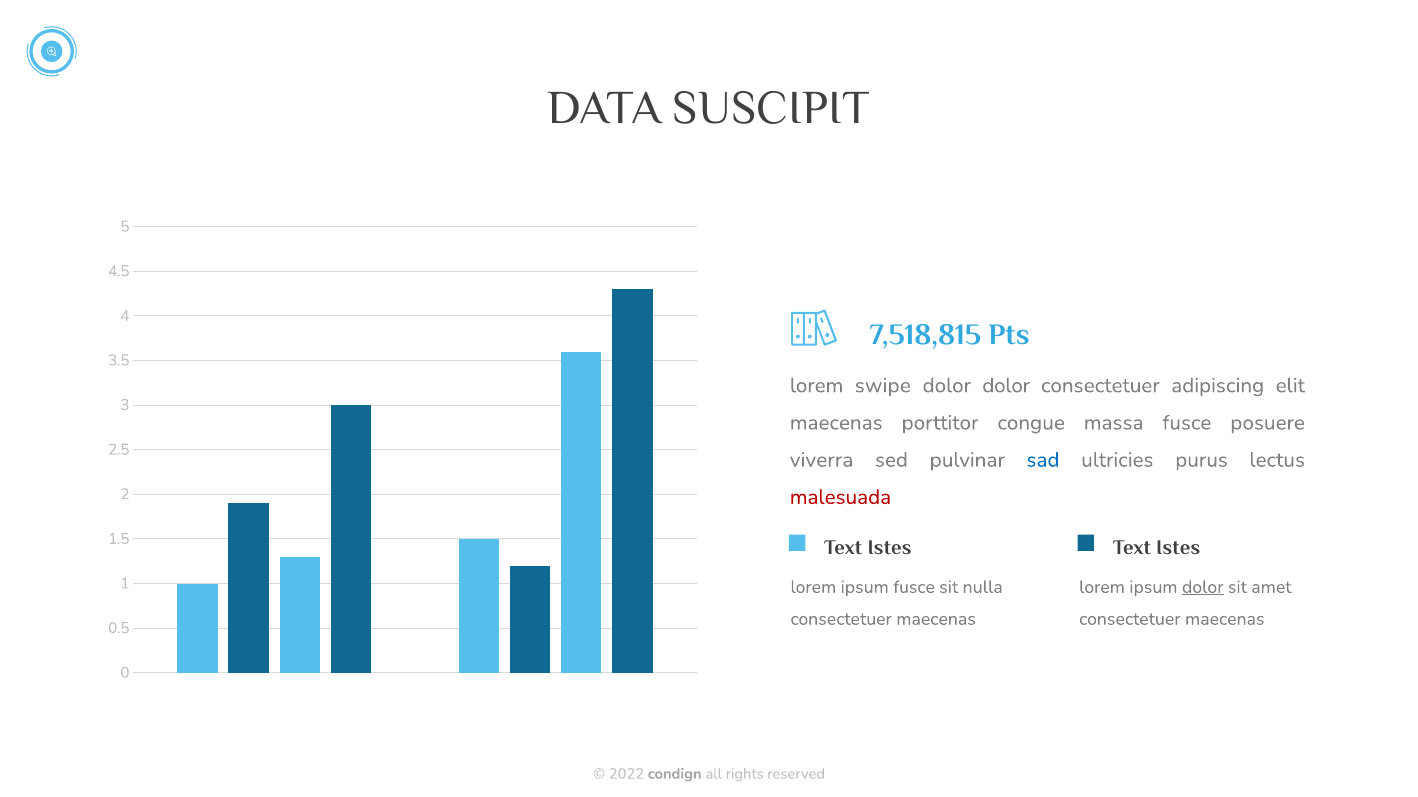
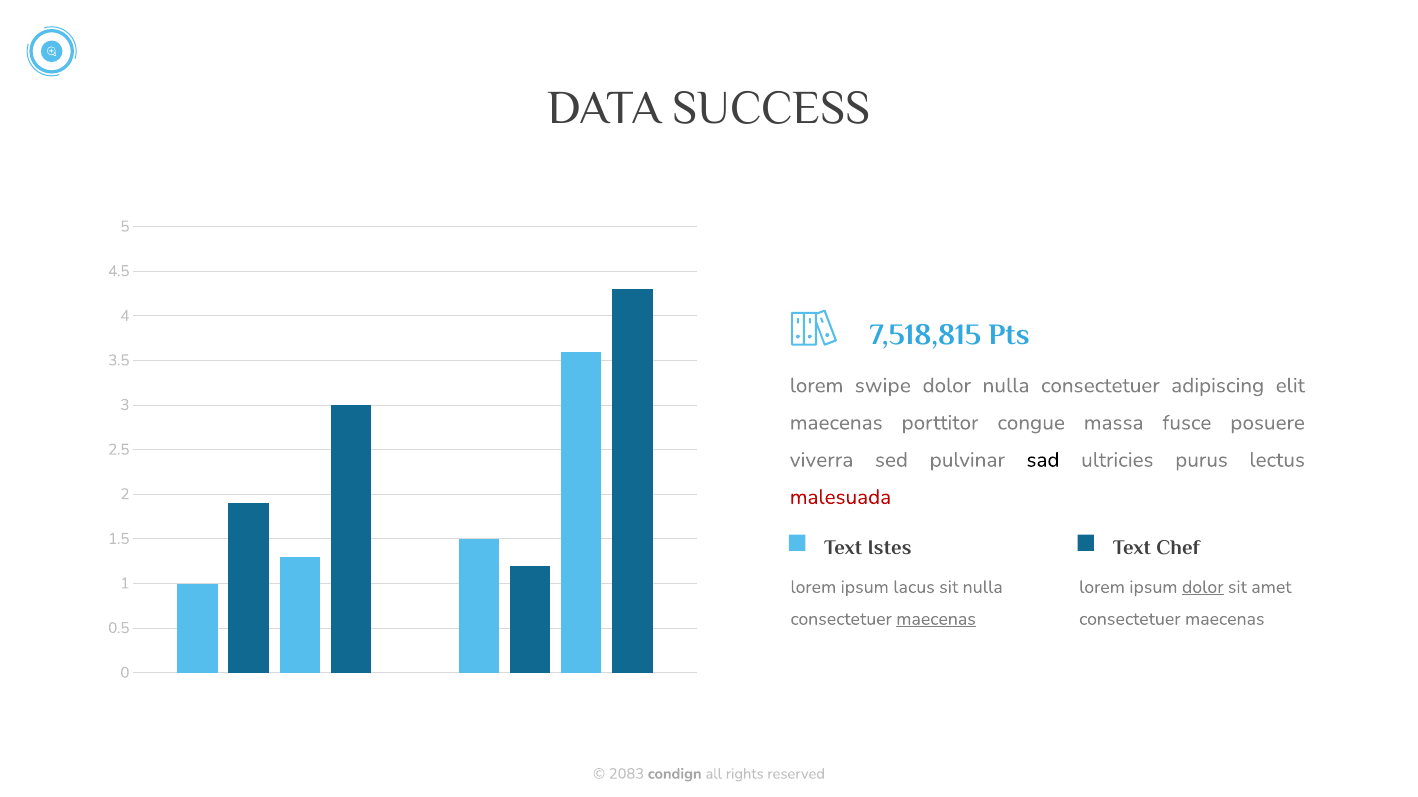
SUSCIPIT: SUSCIPIT -> SUCCESS
dolor dolor: dolor -> nulla
sad colour: blue -> black
Istes at (1178, 548): Istes -> Chef
ipsum fusce: fusce -> lacus
maecenas at (936, 619) underline: none -> present
2022: 2022 -> 2083
